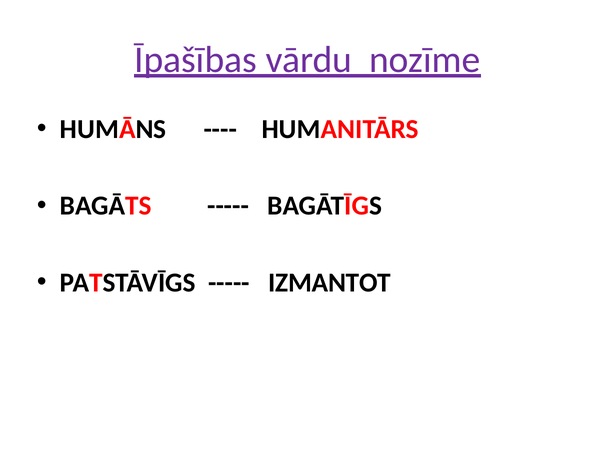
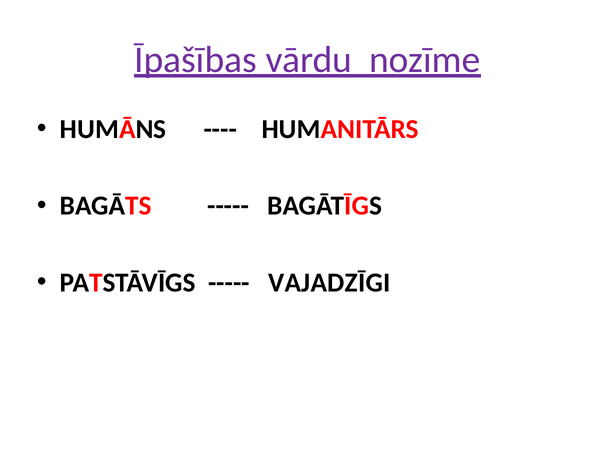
IZMANTOT: IZMANTOT -> VAJADZĪGI
